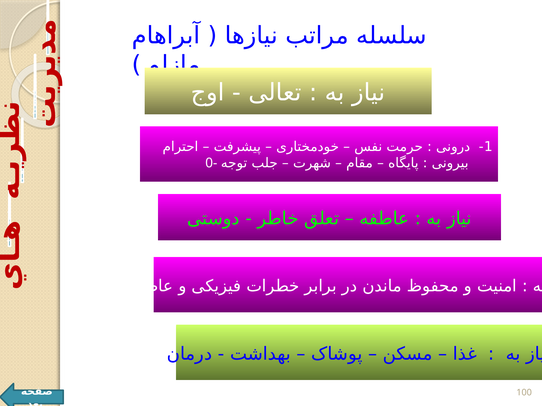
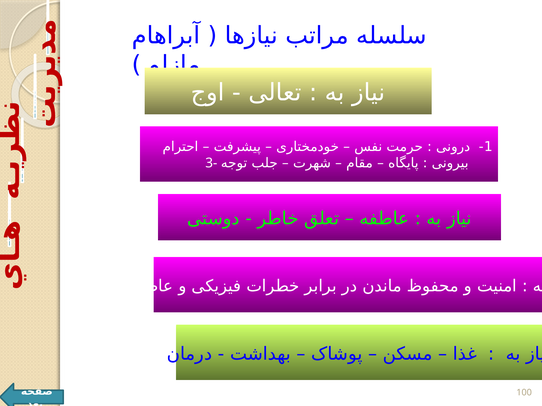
0-: 0- -> 3-
